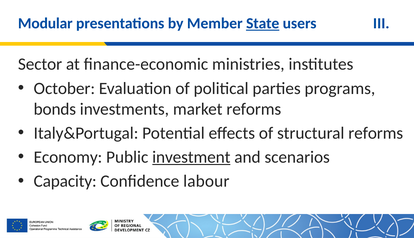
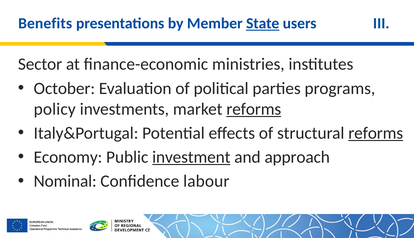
Modular: Modular -> Benefits
bonds: bonds -> policy
reforms at (254, 109) underline: none -> present
reforms at (376, 133) underline: none -> present
scenarios: scenarios -> approach
Capacity: Capacity -> Nominal
